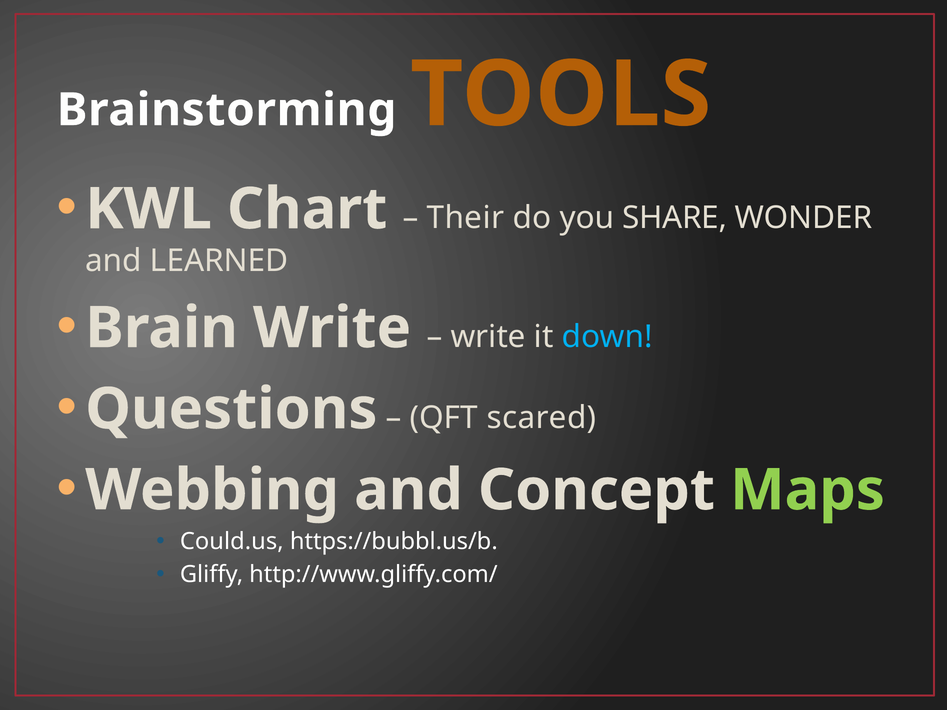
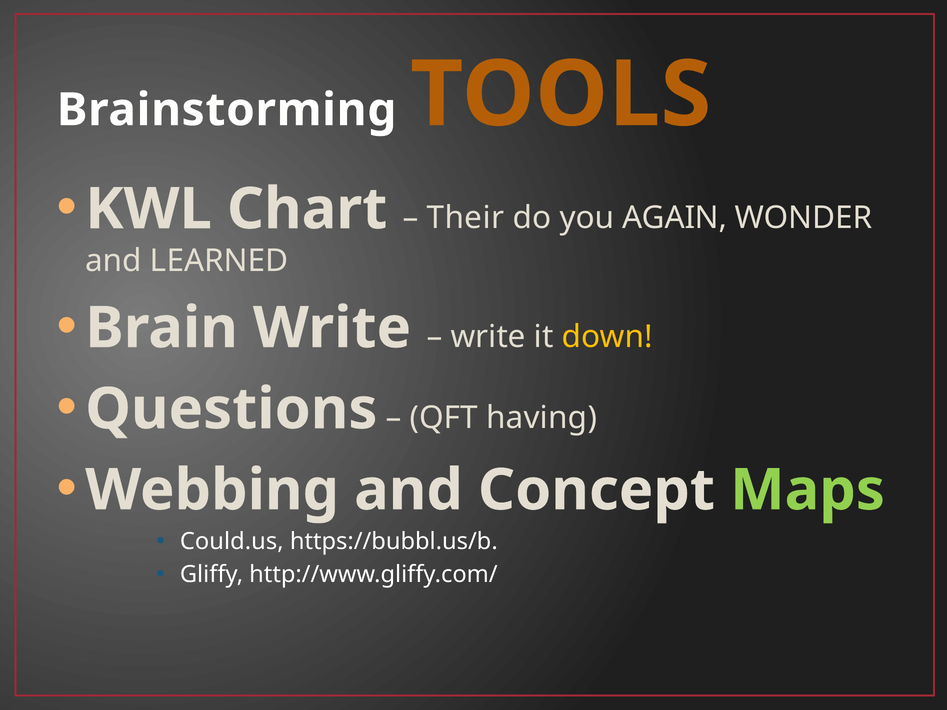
SHARE: SHARE -> AGAIN
down colour: light blue -> yellow
scared: scared -> having
